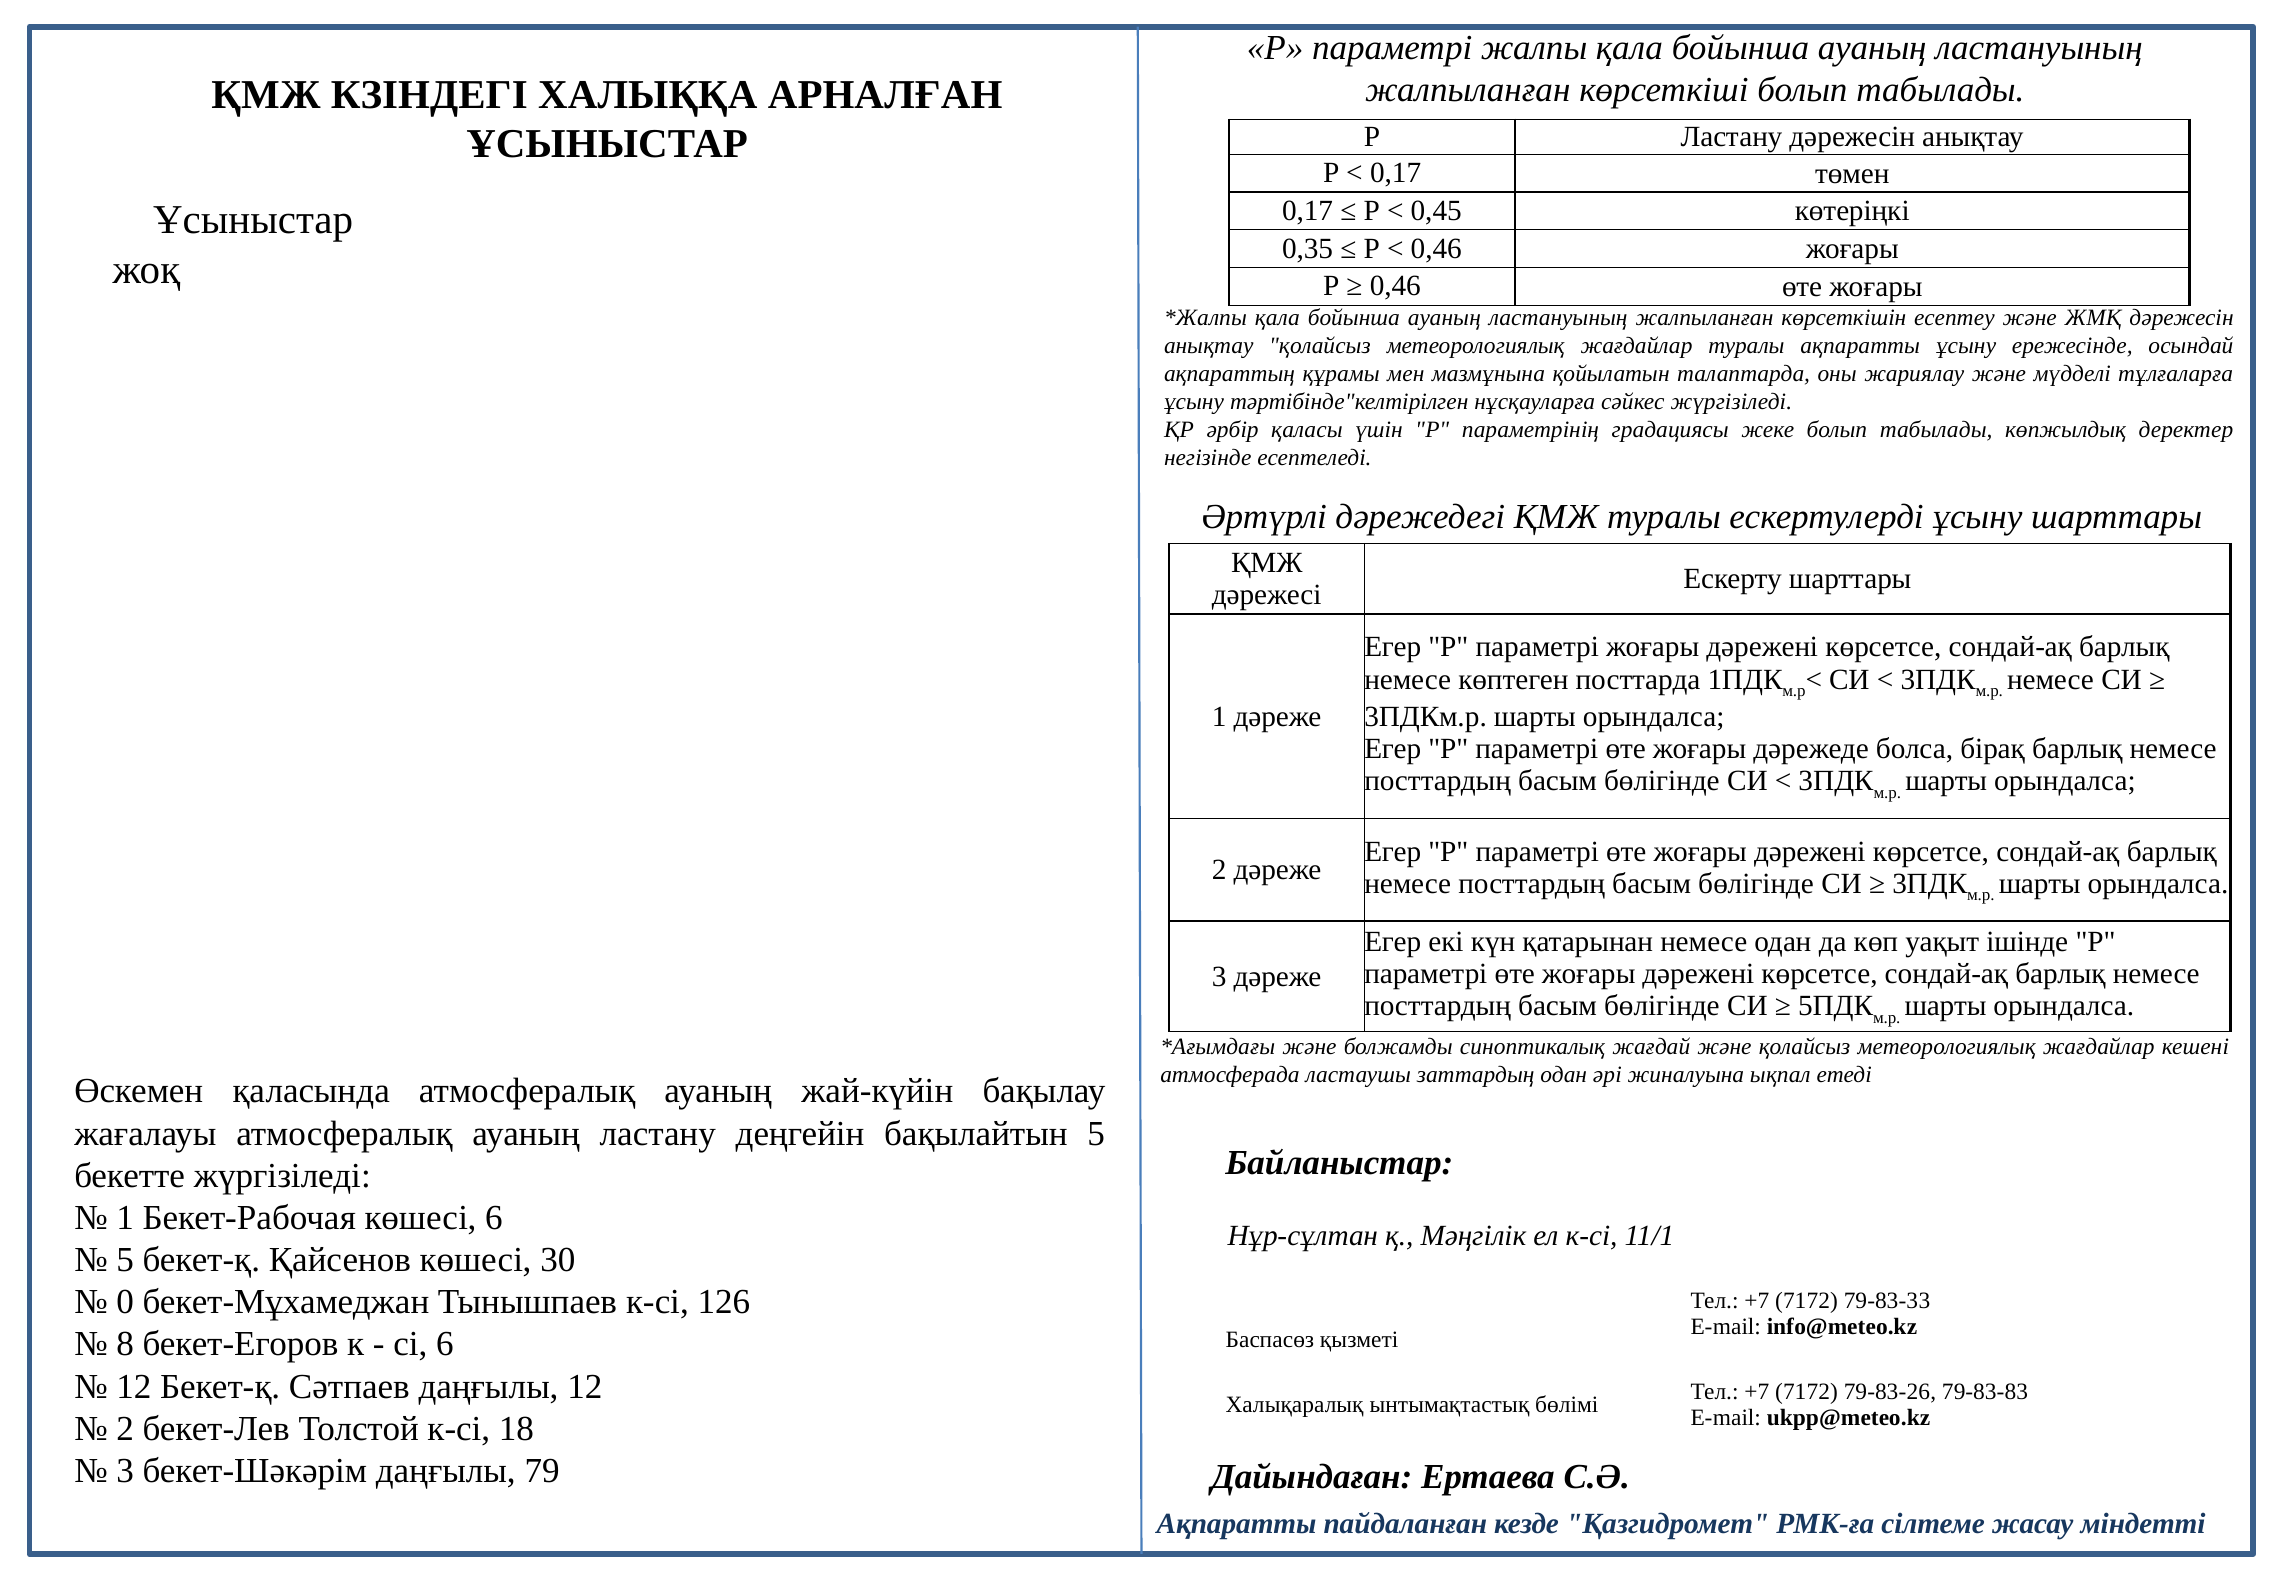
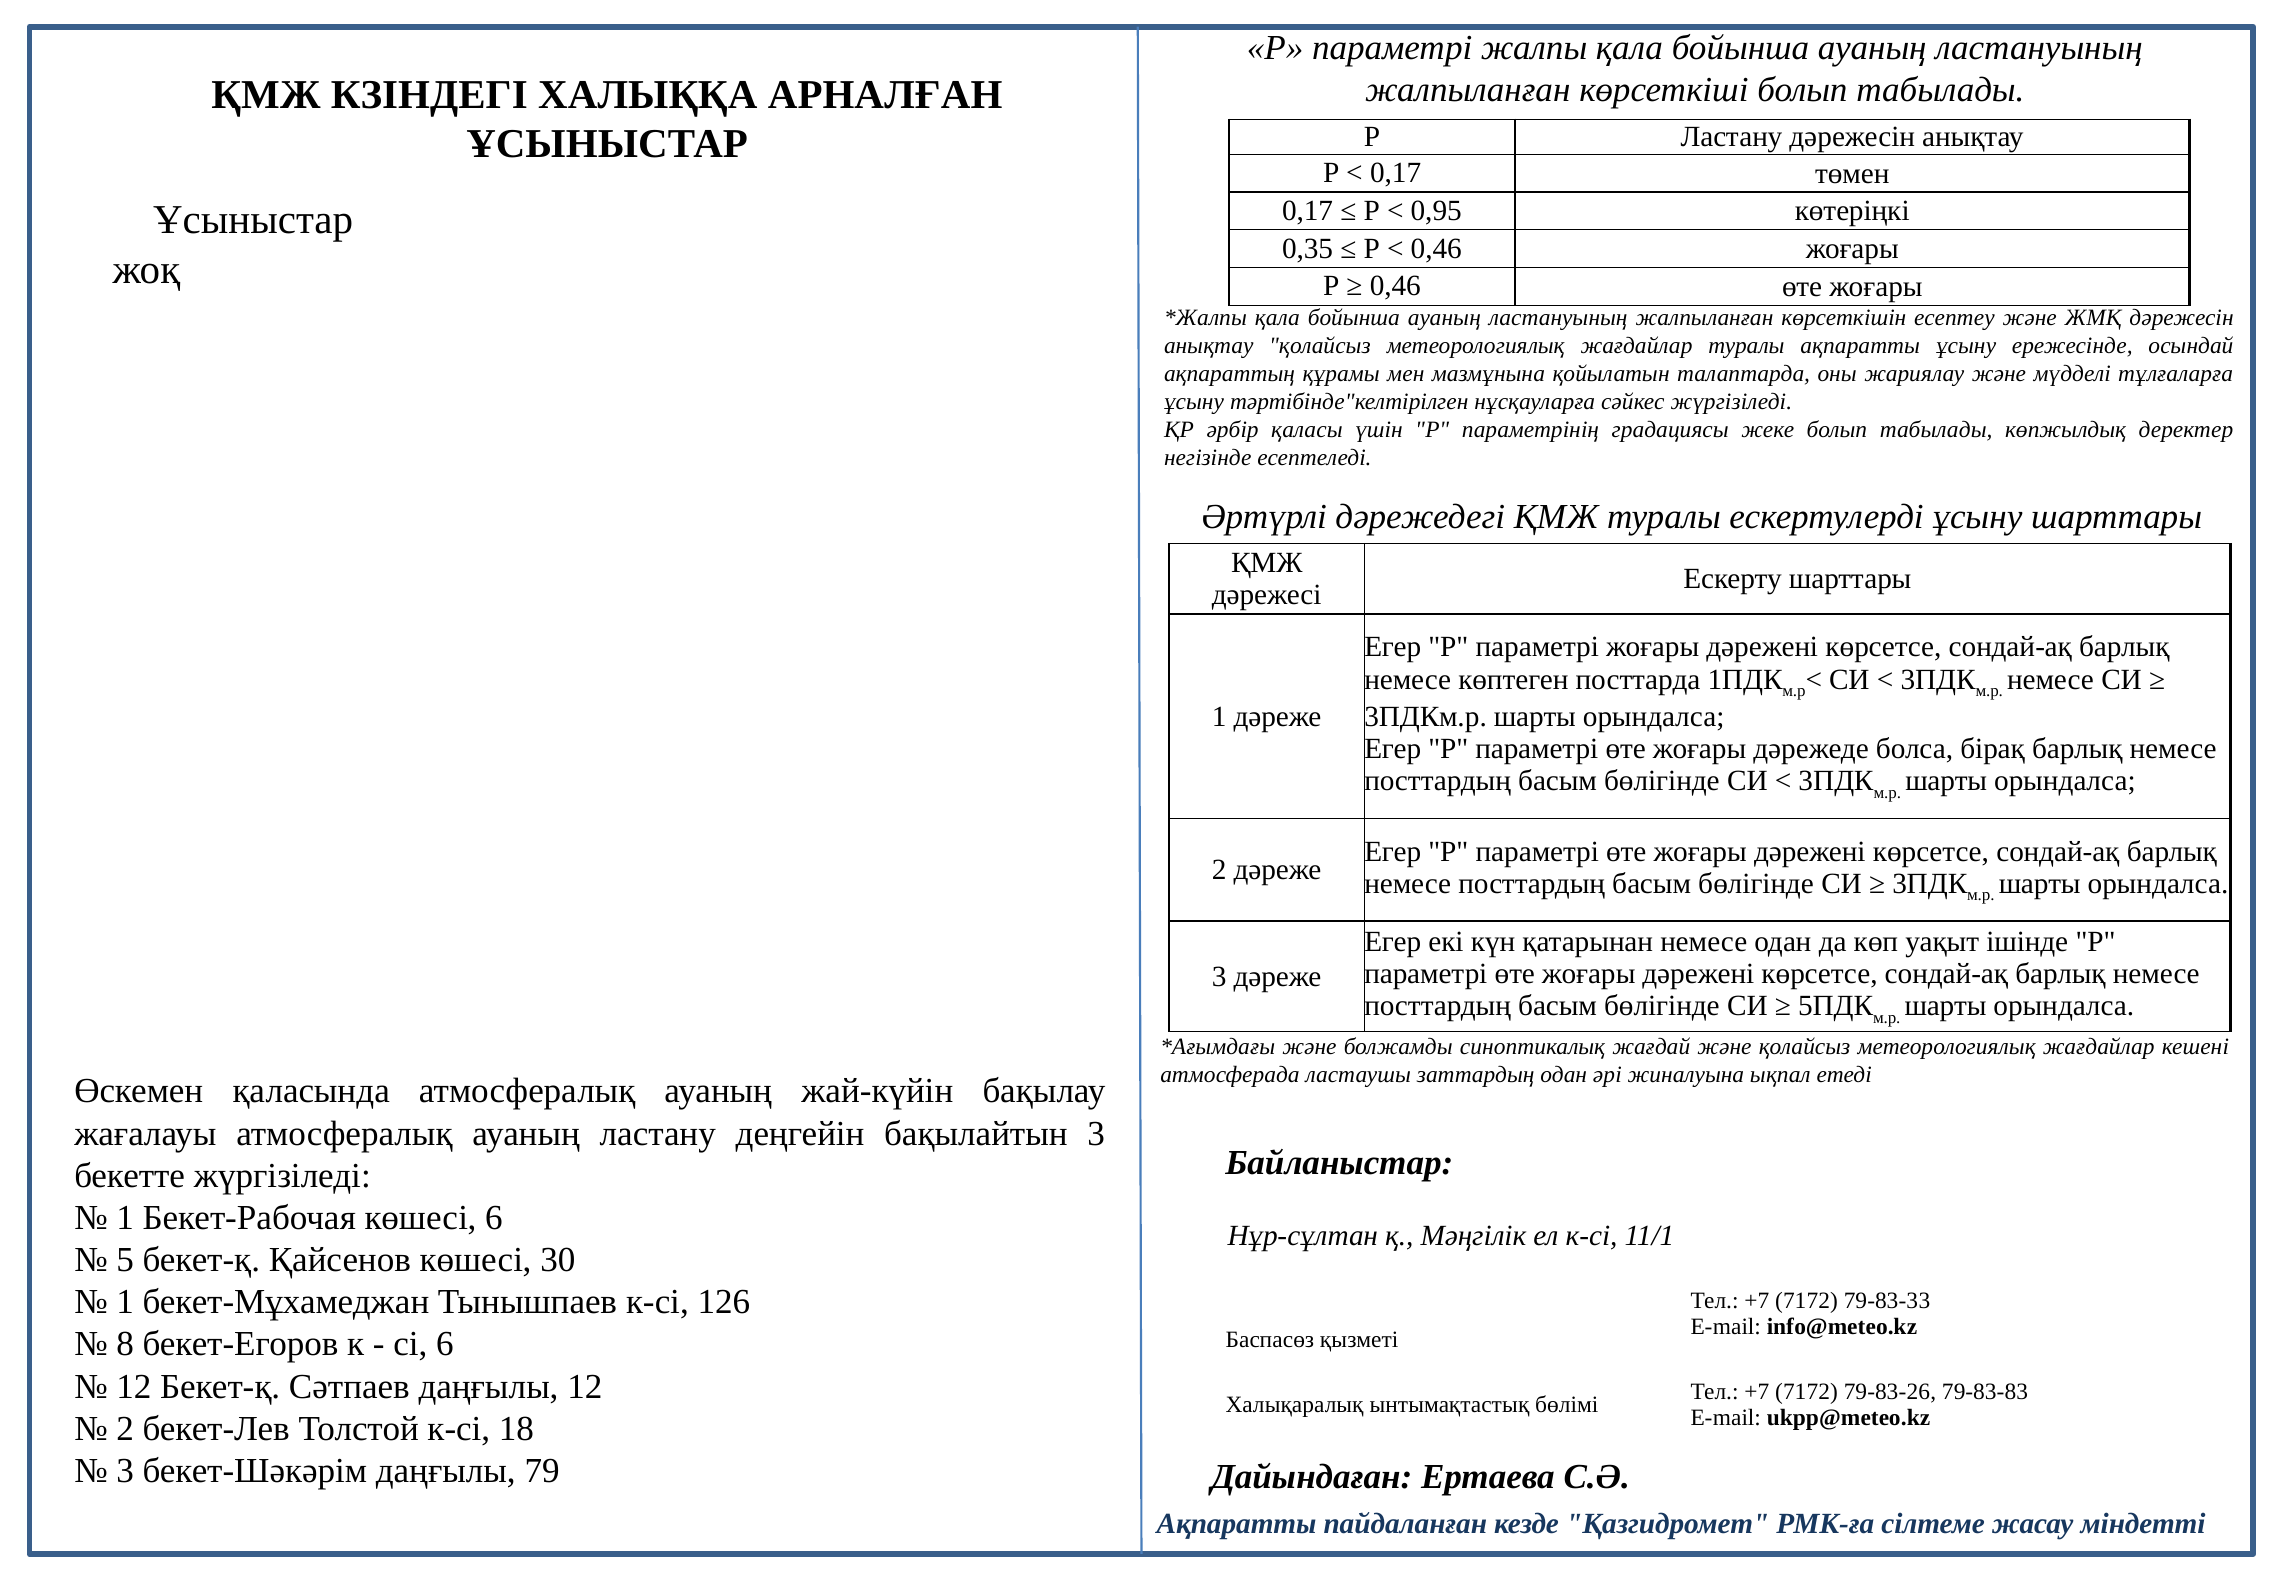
0,45: 0,45 -> 0,95
бақылайтын 5: 5 -> 3
0 at (125, 1302): 0 -> 1
